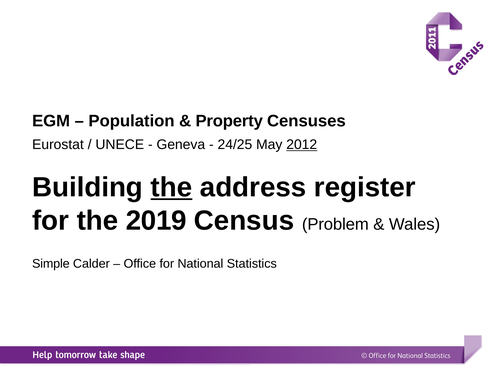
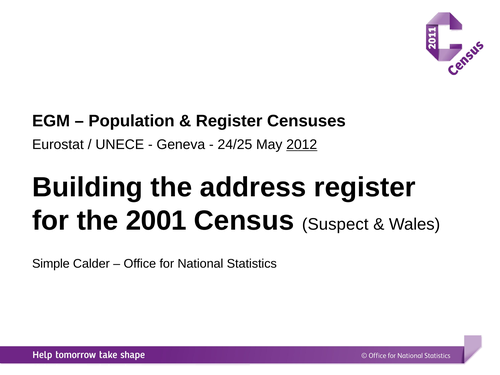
Property at (229, 121): Property -> Register
the at (171, 187) underline: present -> none
2019: 2019 -> 2001
Problem: Problem -> Suspect
